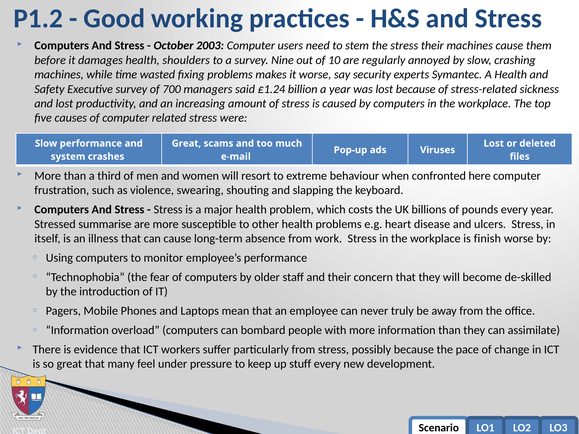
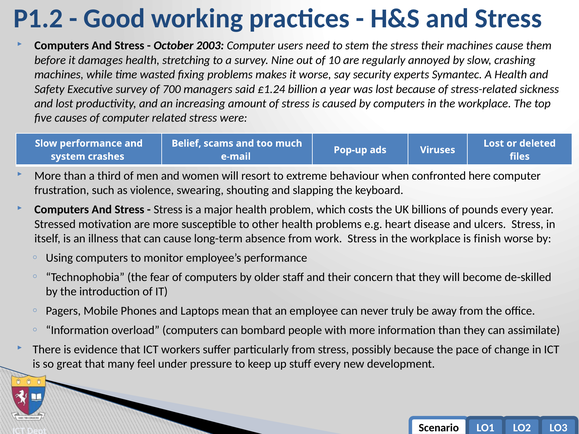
shoulders: shoulders -> stretching
Great at (186, 144): Great -> Belief
summarise: summarise -> motivation
